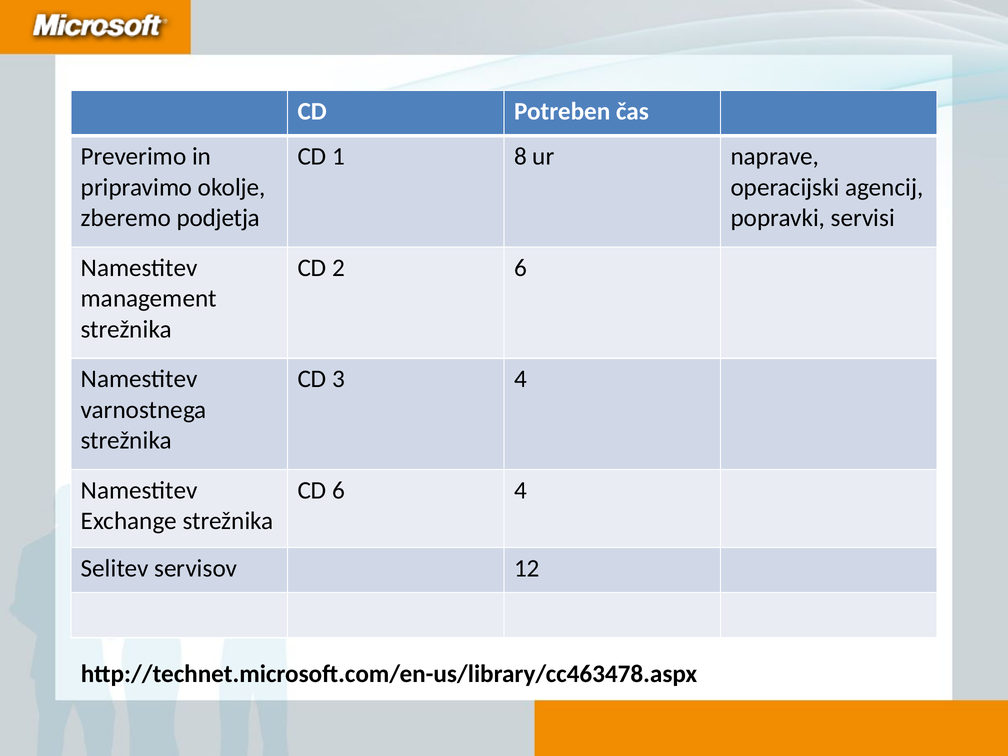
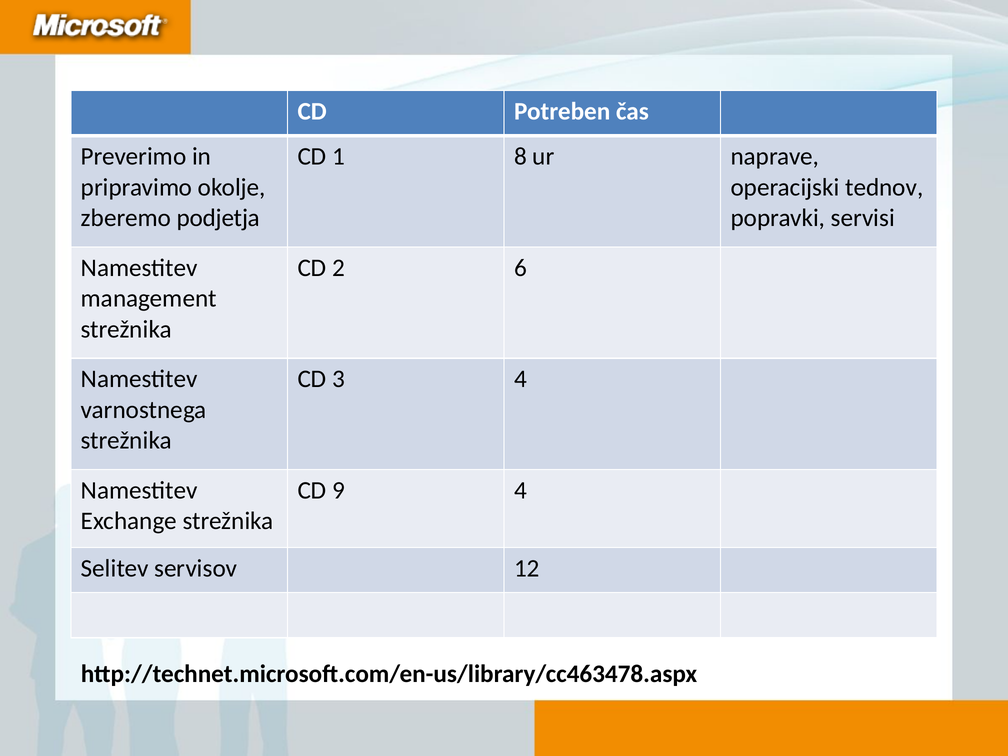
agencij: agencij -> tednov
CD 6: 6 -> 9
